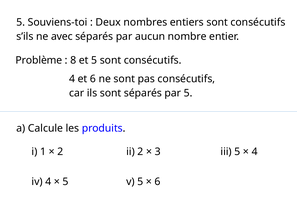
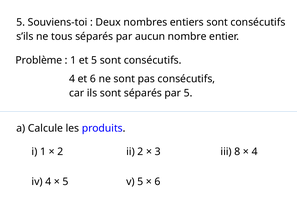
avec: avec -> tous
8 at (73, 60): 8 -> 1
iii 5: 5 -> 8
